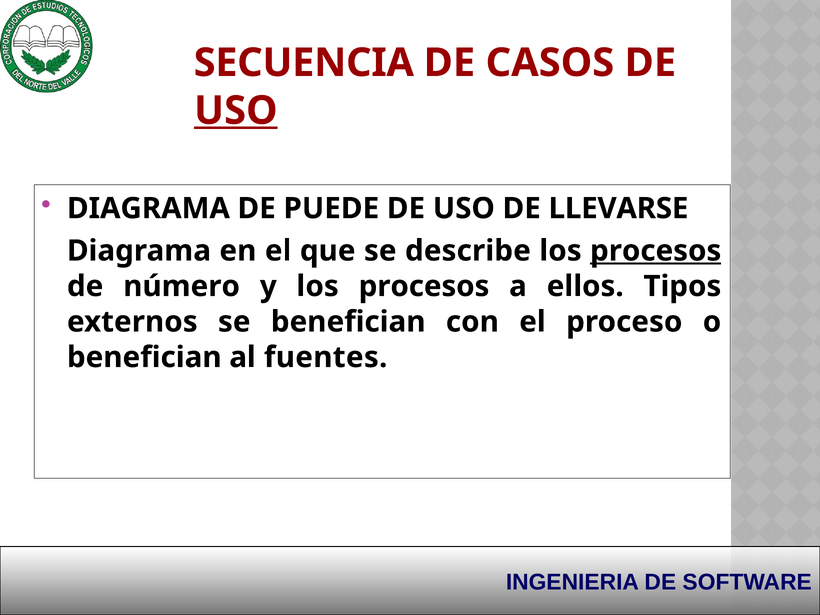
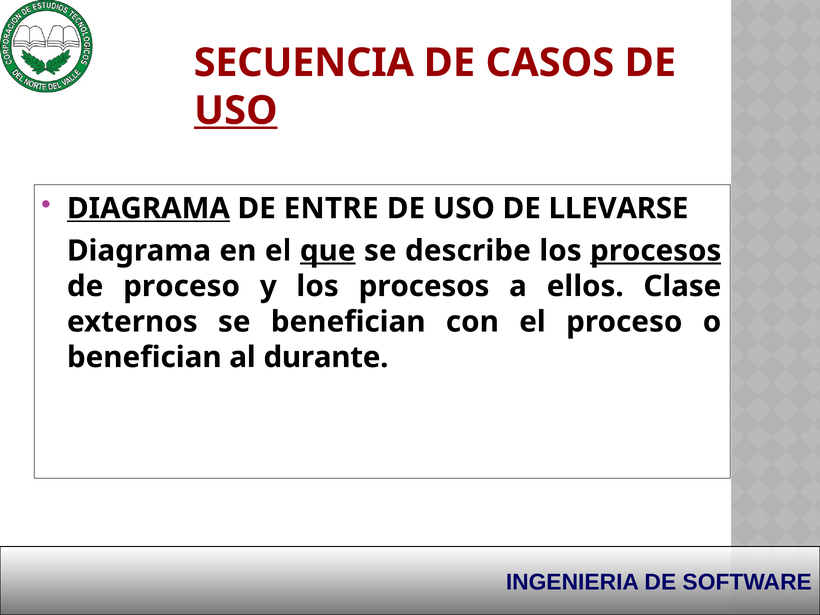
DIAGRAMA at (148, 208) underline: none -> present
PUEDE: PUEDE -> ENTRE
que underline: none -> present
de número: número -> proceso
Tipos: Tipos -> Clase
fuentes: fuentes -> durante
